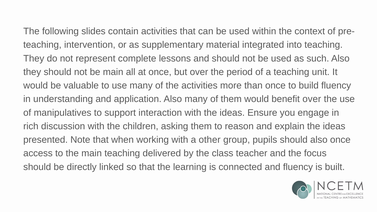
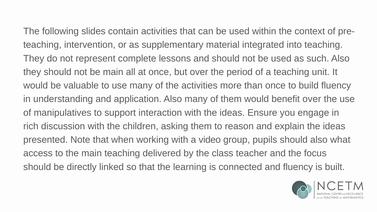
other: other -> video
also once: once -> what
